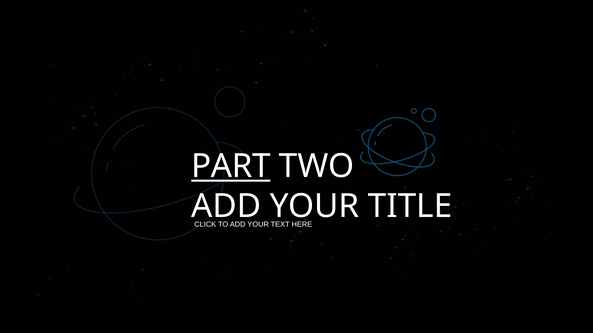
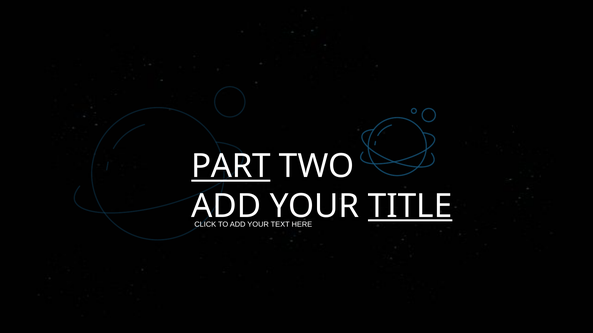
TITLE underline: none -> present
